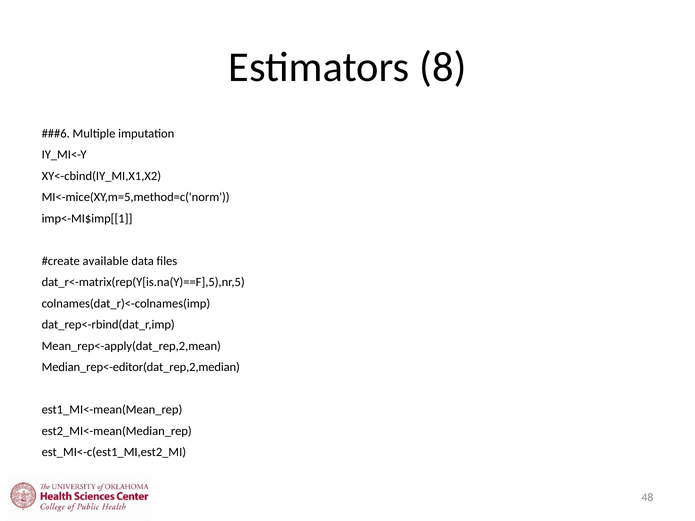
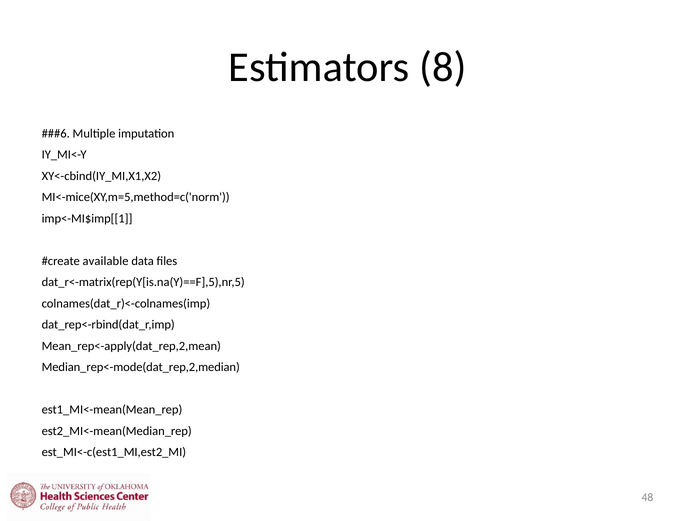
Median_rep<-editor(dat_rep,2,median: Median_rep<-editor(dat_rep,2,median -> Median_rep<-mode(dat_rep,2,median
